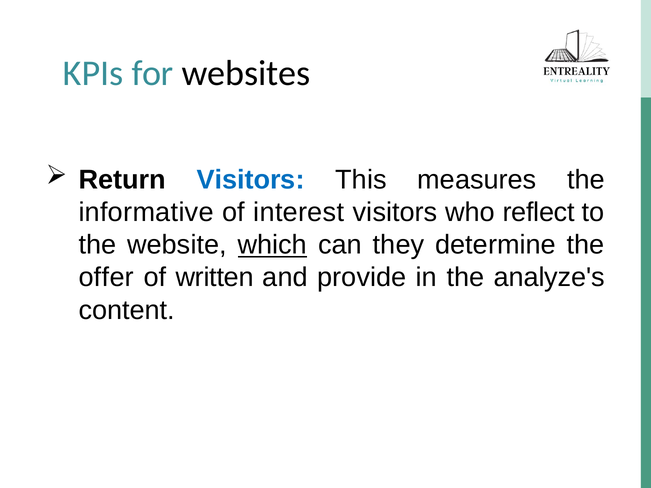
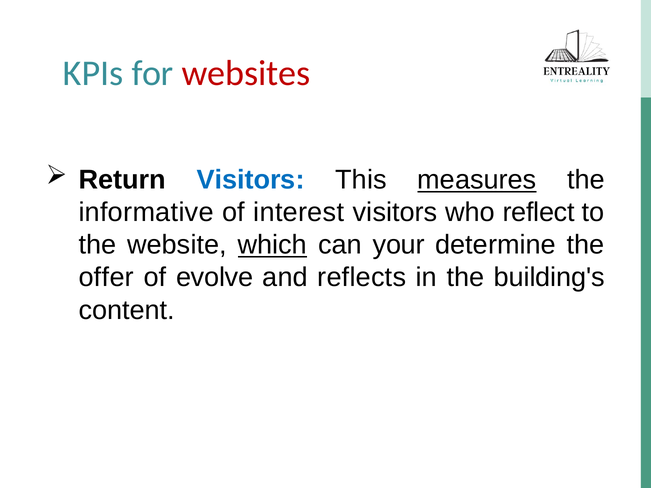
websites colour: black -> red
measures underline: none -> present
they: they -> your
written: written -> evolve
provide: provide -> reflects
analyze's: analyze's -> building's
